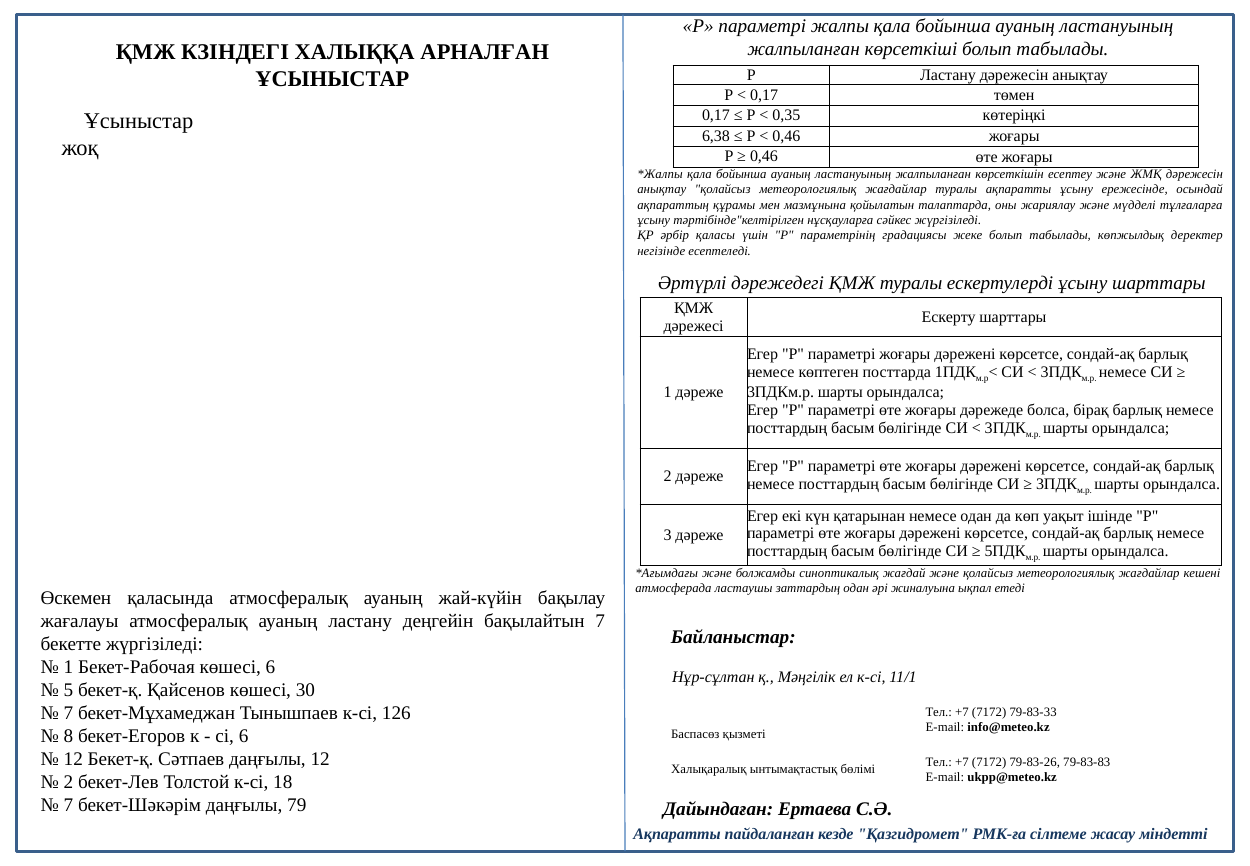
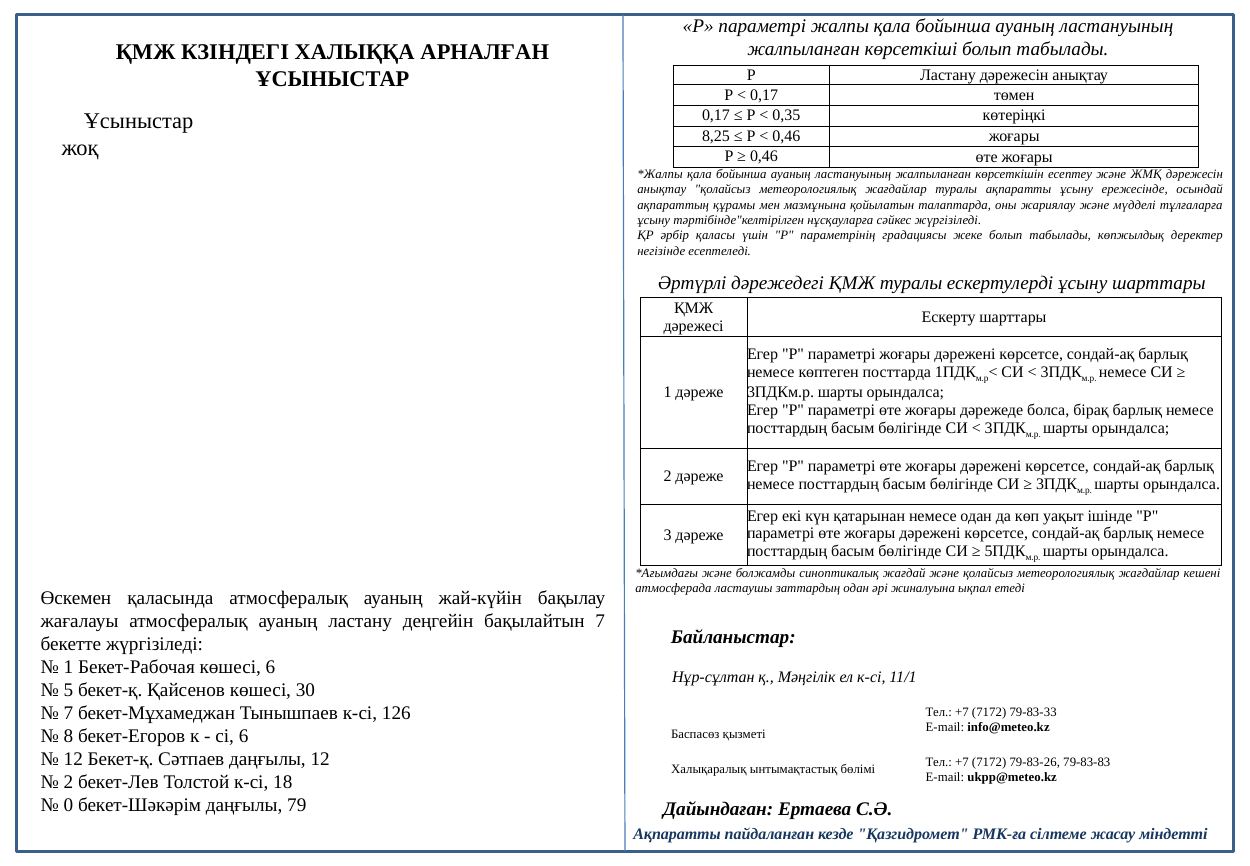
6,38: 6,38 -> 8,25
7 at (69, 805): 7 -> 0
